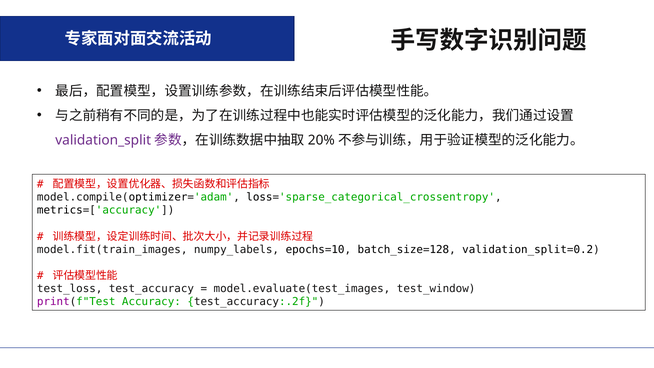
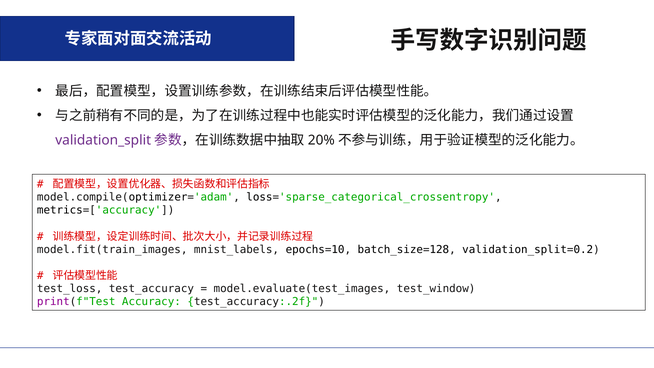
numpy_labels: numpy_labels -> mnist_labels
